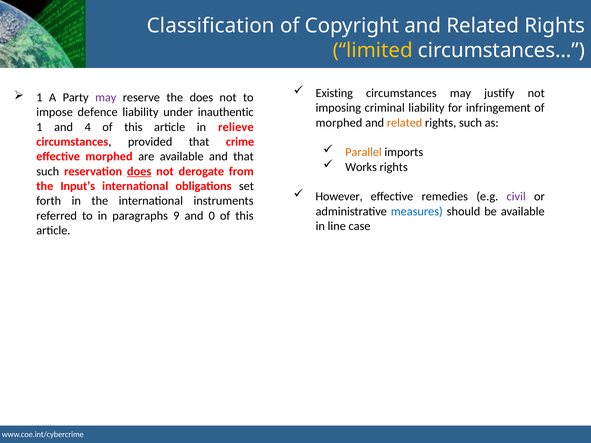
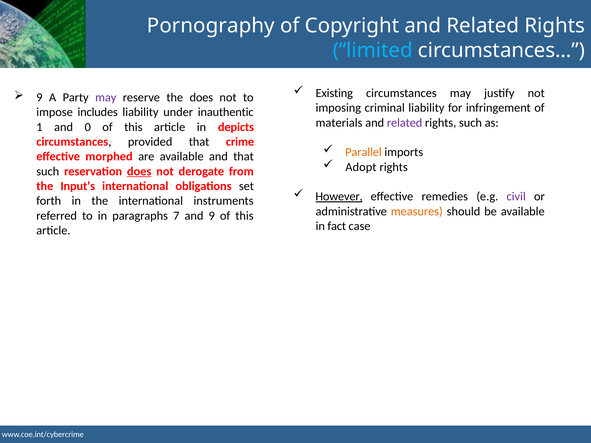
Classification: Classification -> Pornography
limited colour: yellow -> light blue
1 at (39, 98): 1 -> 9
defence: defence -> includes
morphed at (339, 123): morphed -> materials
related at (405, 123) colour: orange -> purple
4: 4 -> 0
relieve: relieve -> depicts
Works: Works -> Adopt
However underline: none -> present
measures colour: blue -> orange
9: 9 -> 7
and 0: 0 -> 9
line: line -> fact
